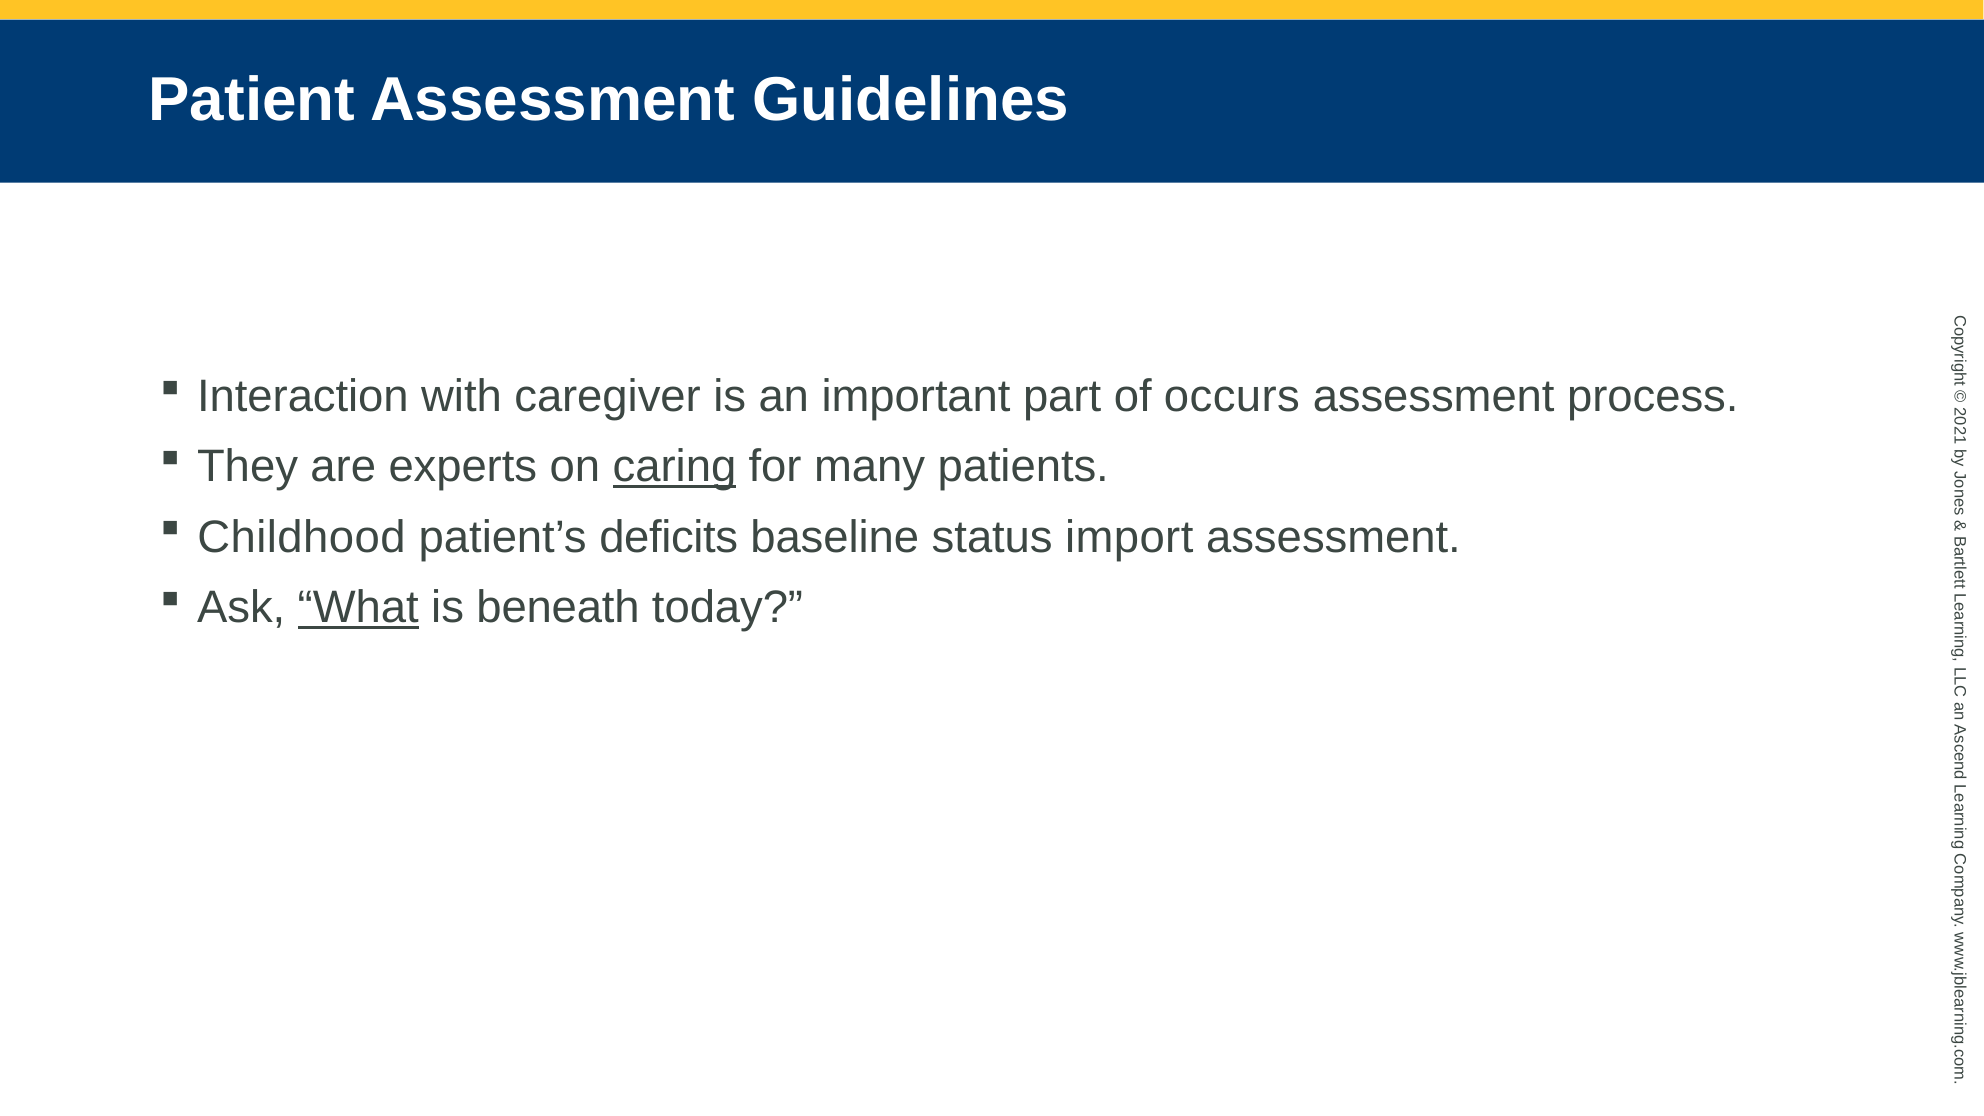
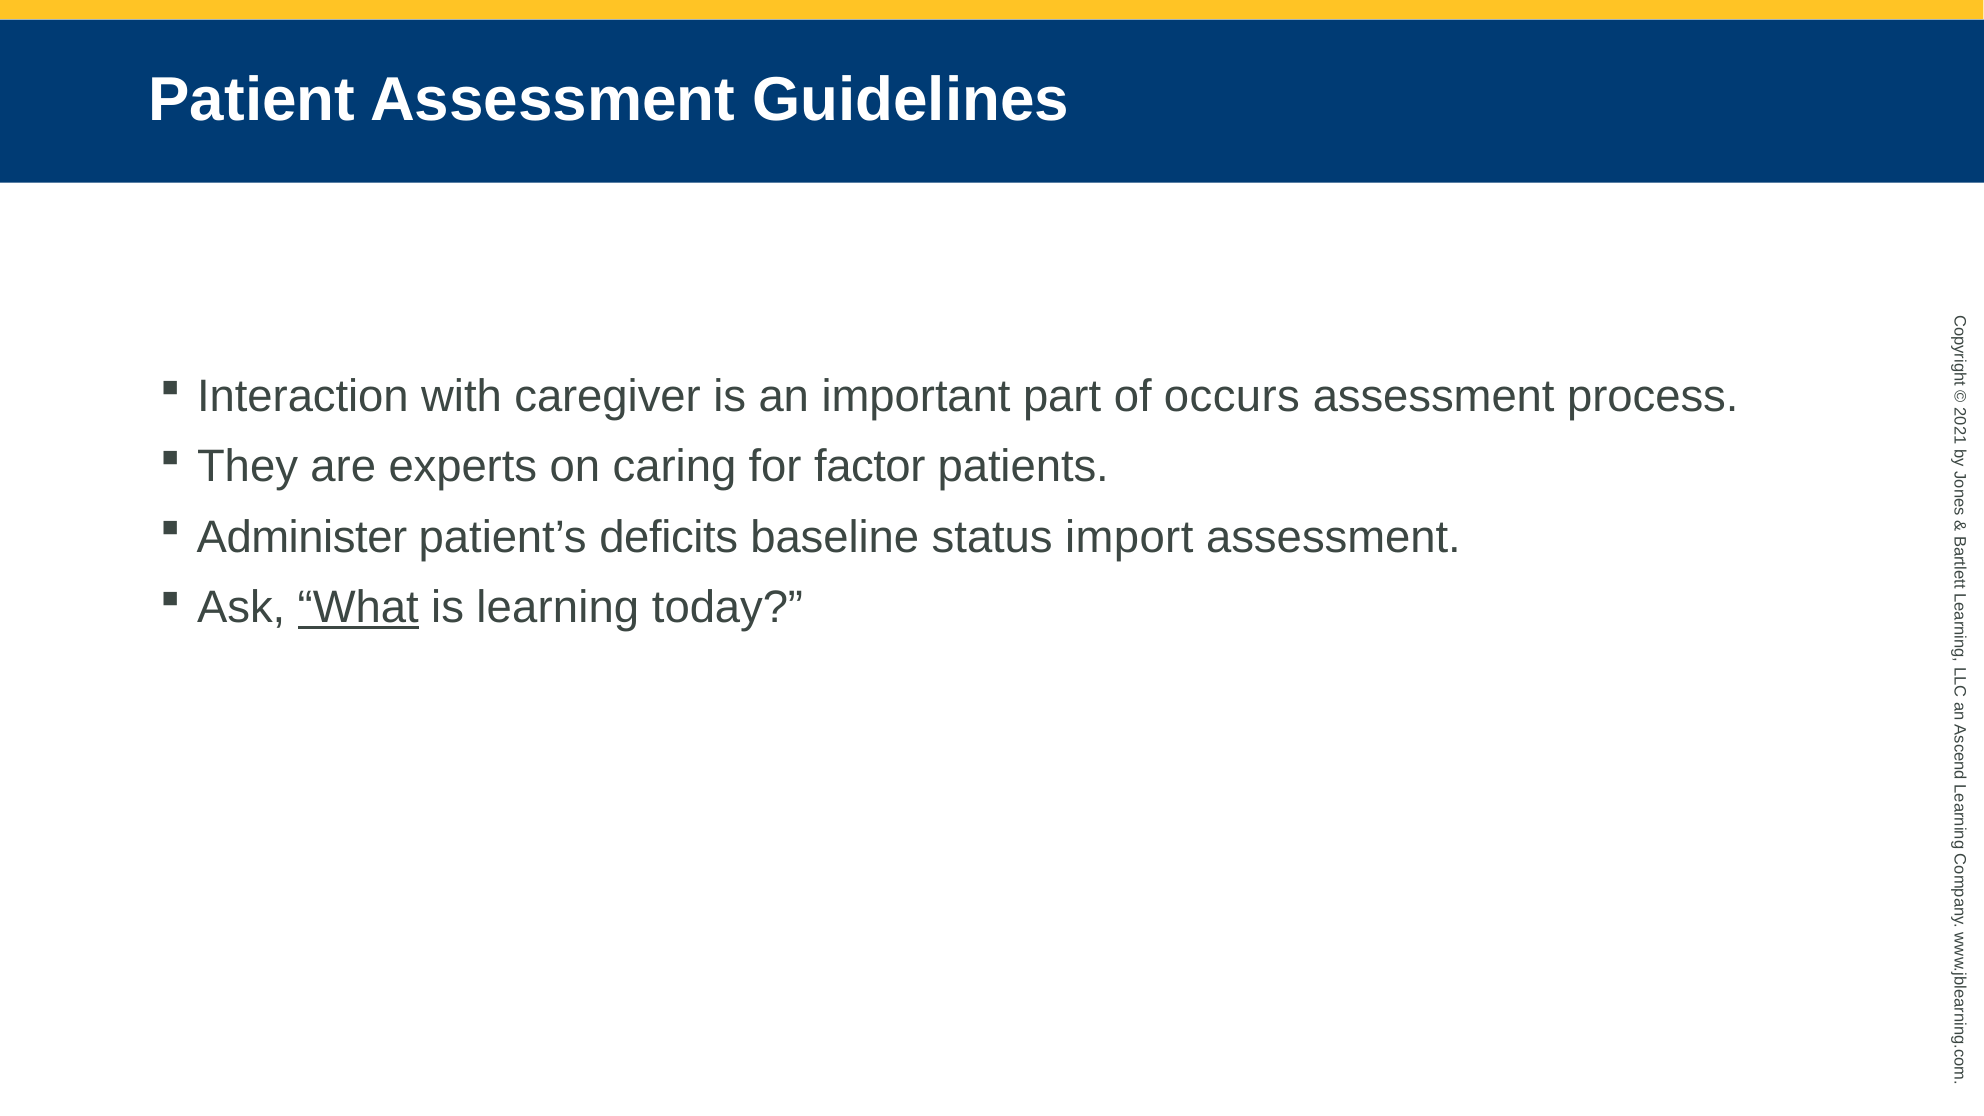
caring underline: present -> none
many: many -> factor
Childhood: Childhood -> Administer
beneath: beneath -> learning
